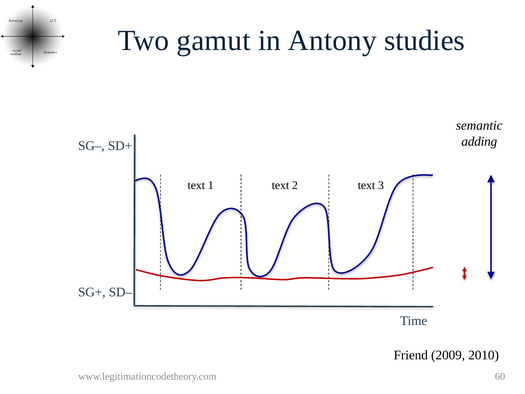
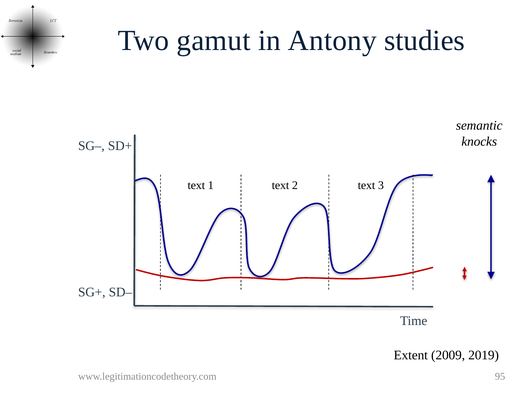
adding: adding -> knocks
Friend: Friend -> Extent
2010: 2010 -> 2019
60: 60 -> 95
